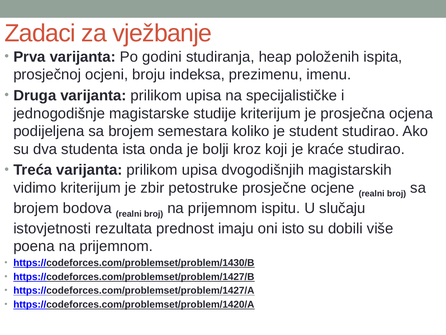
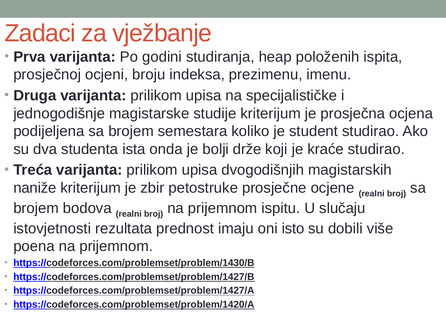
kroz: kroz -> drže
vidimo: vidimo -> naniže
